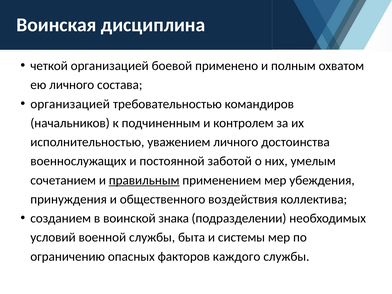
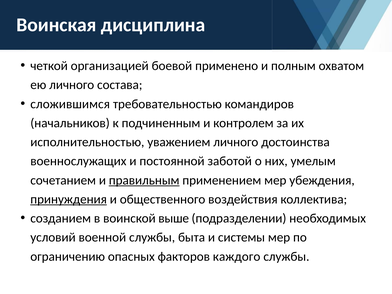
организацией at (70, 104): организацией -> сложившимся
принуждения underline: none -> present
знака: знака -> выше
